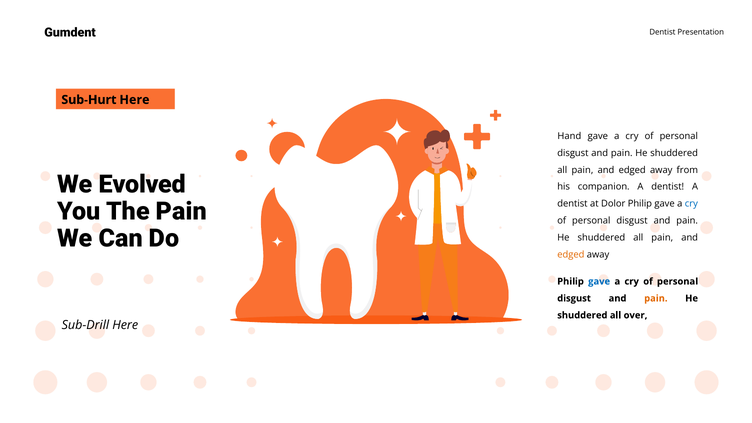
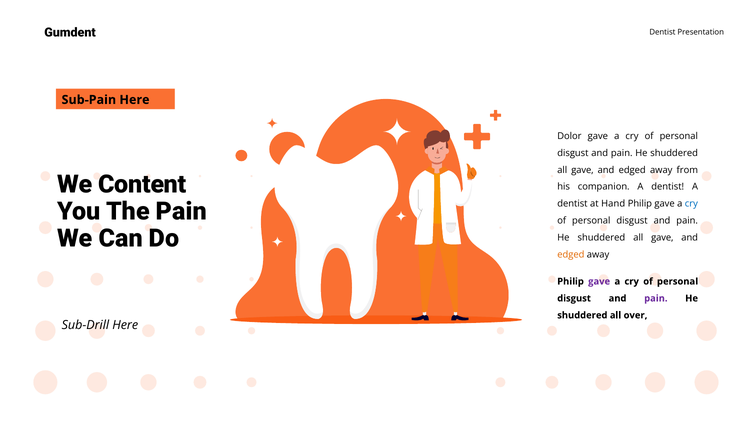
Sub-Hurt: Sub-Hurt -> Sub-Pain
Hand: Hand -> Dolor
pain at (582, 170): pain -> gave
Evolved: Evolved -> Content
Dolor: Dolor -> Hand
pain at (662, 238): pain -> gave
gave at (599, 281) colour: blue -> purple
pain at (656, 298) colour: orange -> purple
